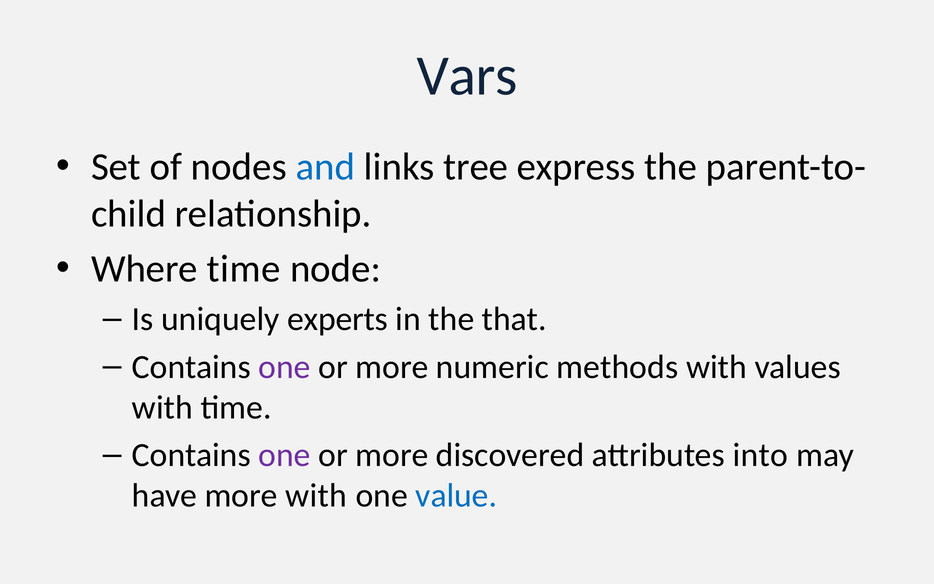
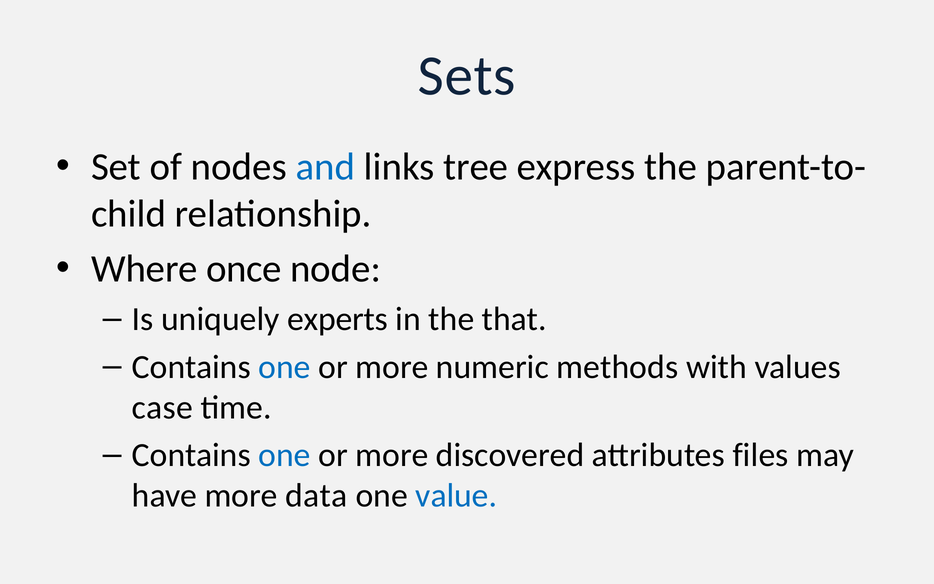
Vars: Vars -> Sets
Where time: time -> once
one at (285, 367) colour: purple -> blue
with at (162, 407): with -> case
one at (285, 455) colour: purple -> blue
into: into -> files
more with: with -> data
